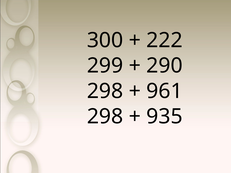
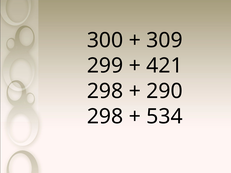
222: 222 -> 309
290: 290 -> 421
961: 961 -> 290
935: 935 -> 534
